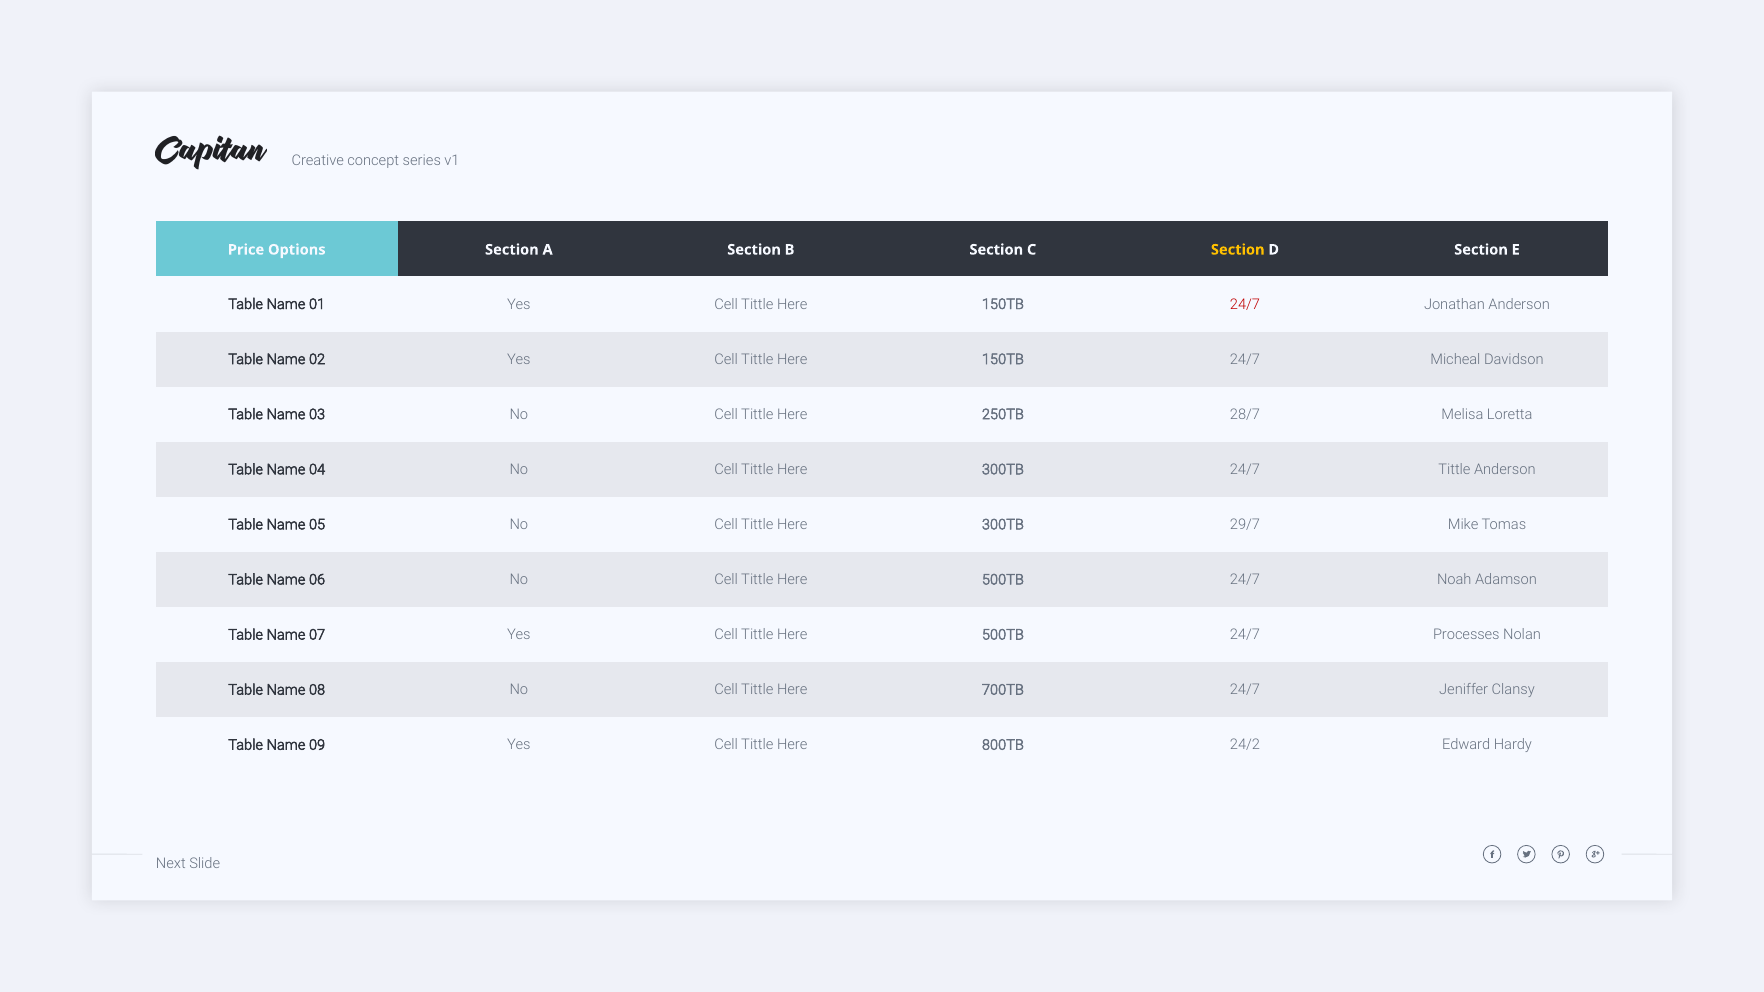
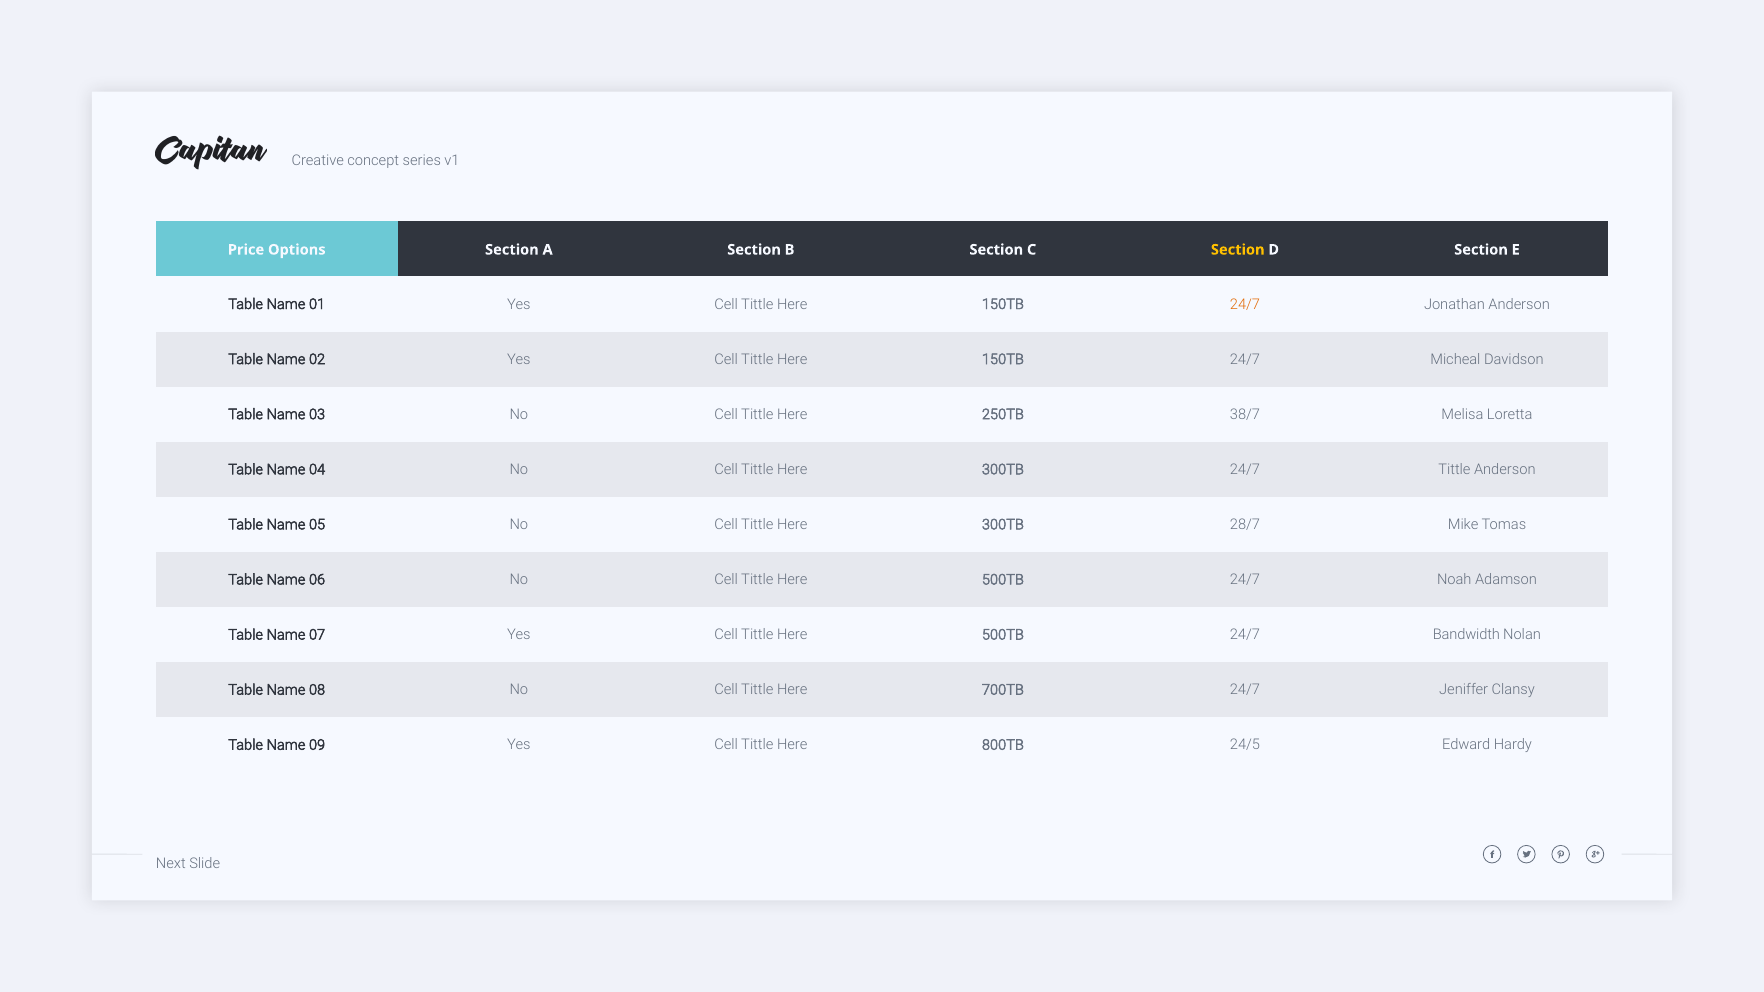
24/7 at (1245, 304) colour: red -> orange
28/7: 28/7 -> 38/7
29/7: 29/7 -> 28/7
Processes: Processes -> Bandwidth
24/2: 24/2 -> 24/5
